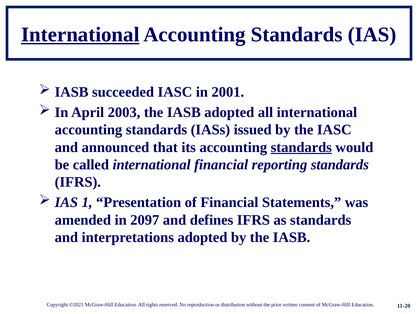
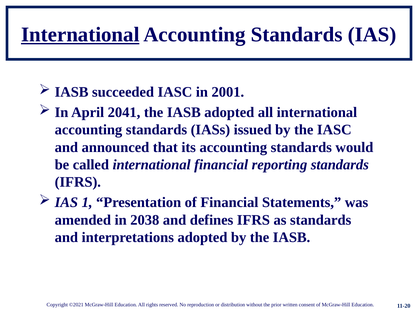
2003: 2003 -> 2041
standards at (301, 147) underline: present -> none
2097: 2097 -> 2038
